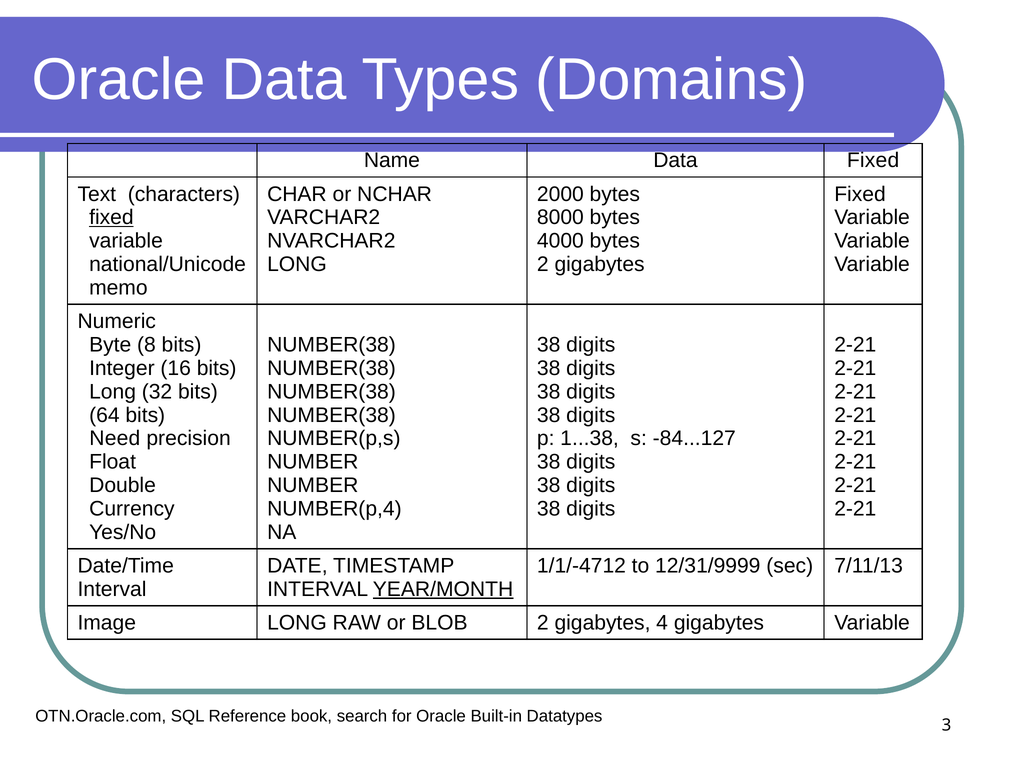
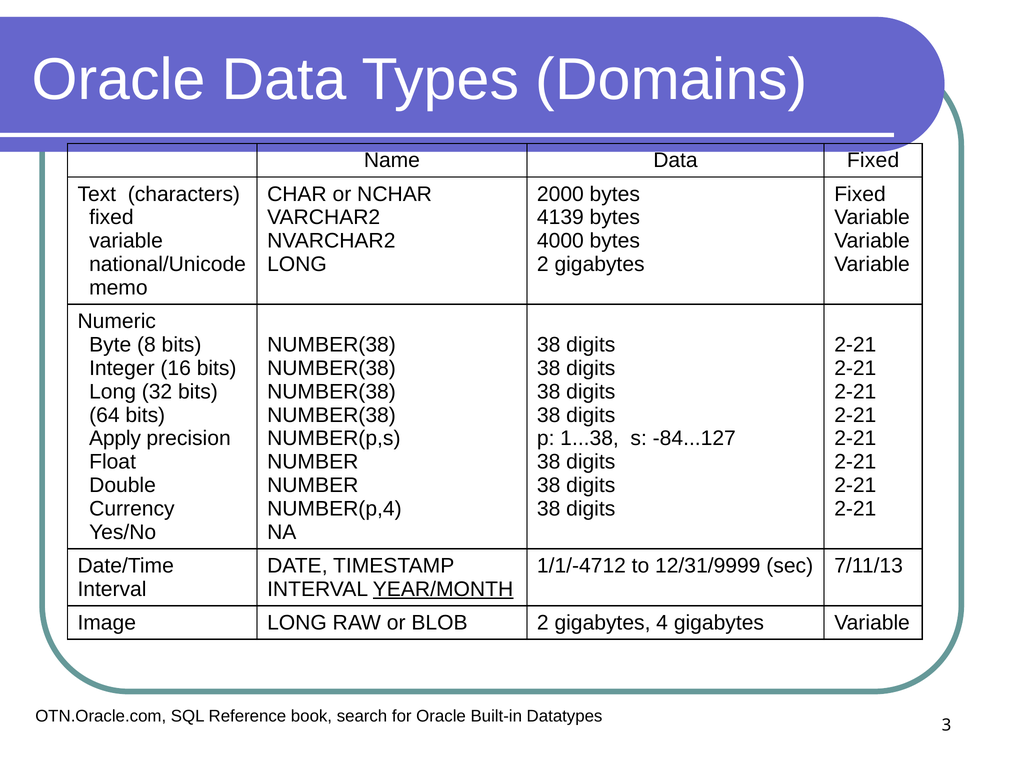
fixed at (111, 218) underline: present -> none
8000: 8000 -> 4139
Need: Need -> Apply
